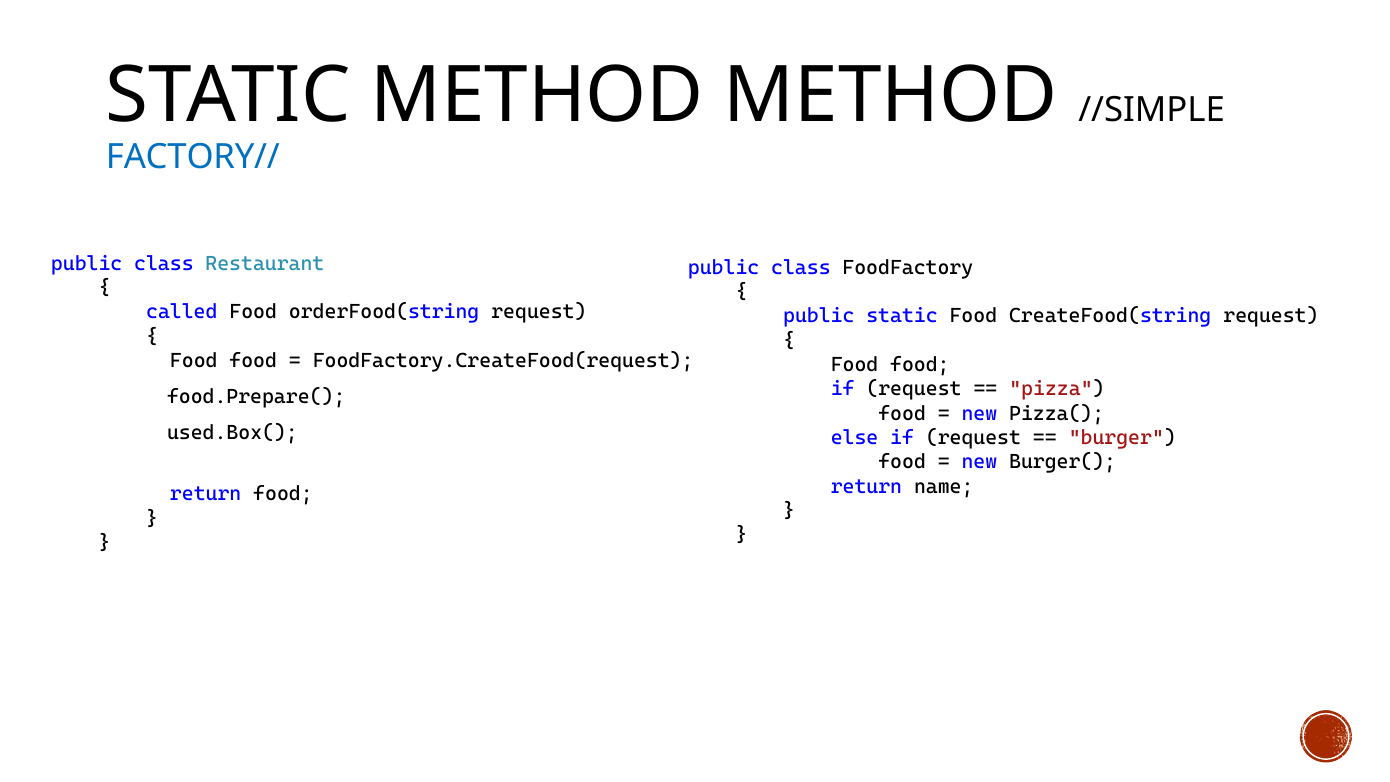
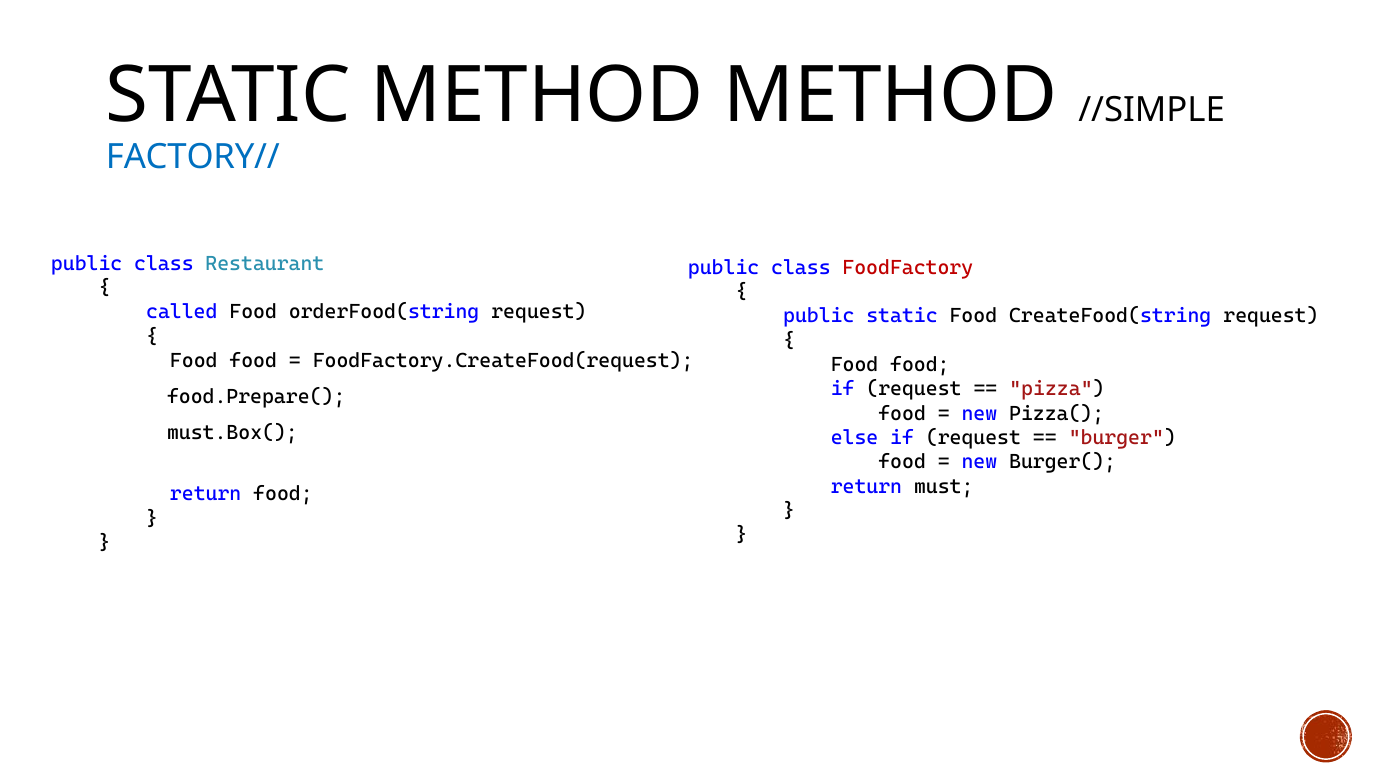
FoodFactory colour: black -> red
used.Box(: used.Box( -> must.Box(
name: name -> must
